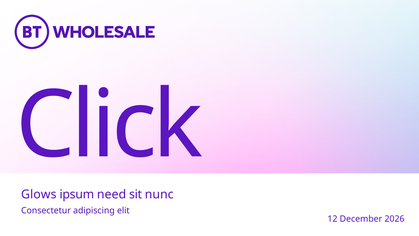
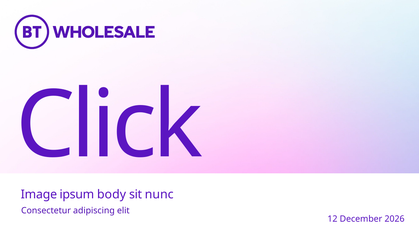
Glows: Glows -> Image
need: need -> body
